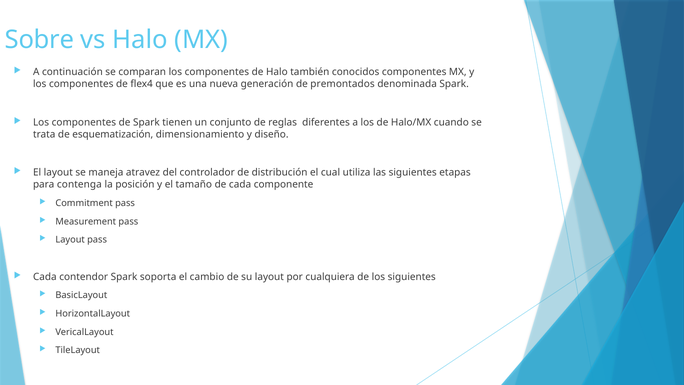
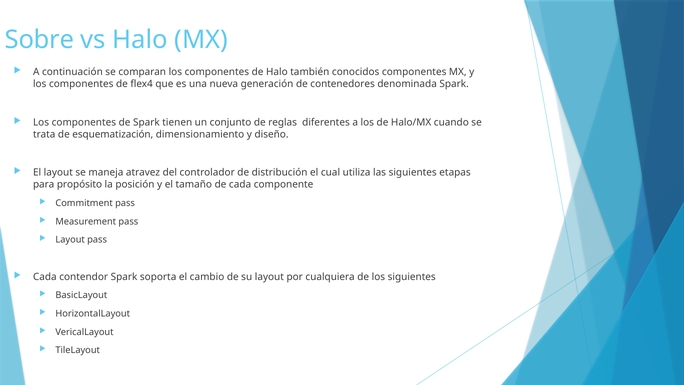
premontados: premontados -> contenedores
contenga: contenga -> propósito
